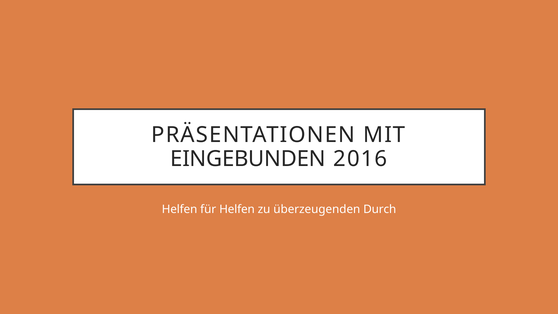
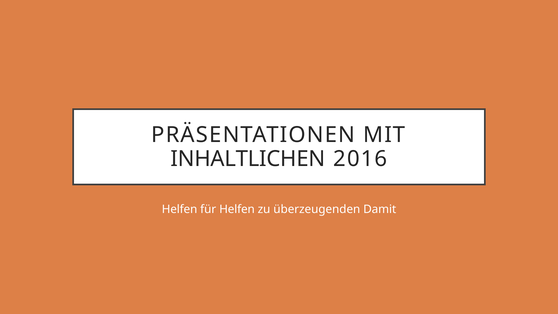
EINGEBUNDEN: EINGEBUNDEN -> INHALTLICHEN
Durch: Durch -> Damit
